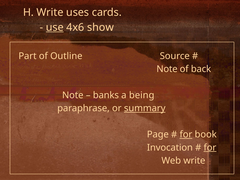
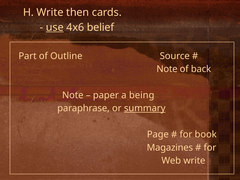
uses: uses -> then
show: show -> belief
banks: banks -> paper
for at (186, 134) underline: present -> none
Invocation: Invocation -> Magazines
for at (210, 148) underline: present -> none
